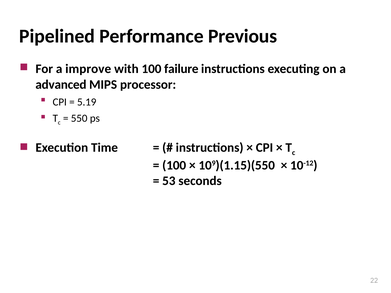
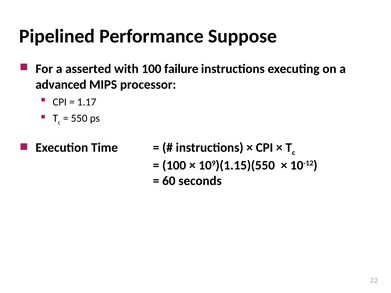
Previous: Previous -> Suppose
improve: improve -> asserted
5.19: 5.19 -> 1.17
53: 53 -> 60
